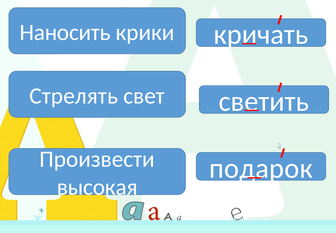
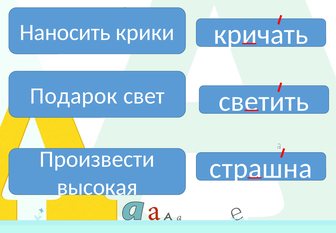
Стрелять: Стрелять -> Подарок
подарок: подарок -> страшна
